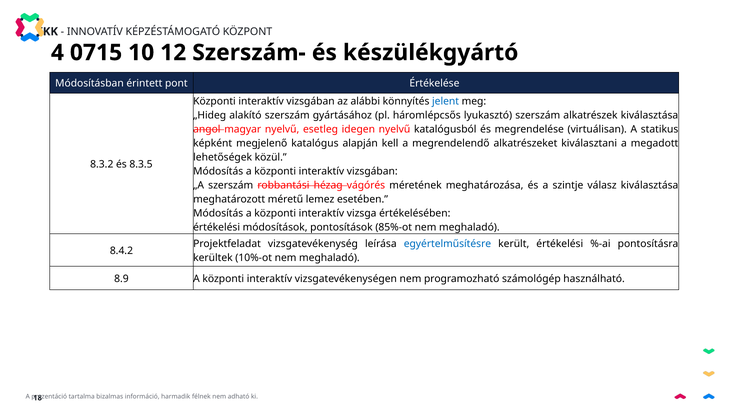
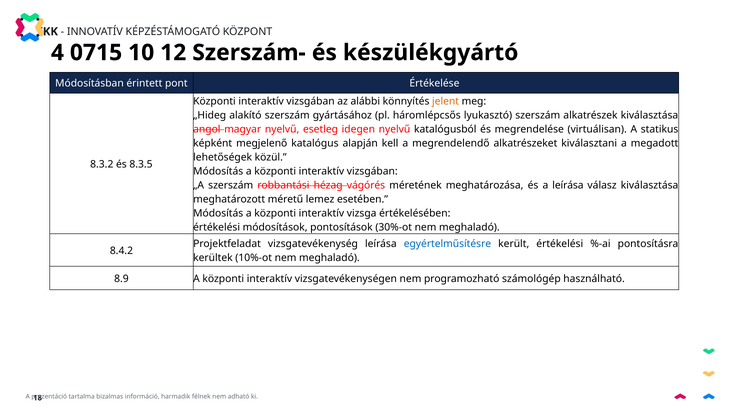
jelent colour: blue -> orange
a szintje: szintje -> leírása
85%-ot: 85%-ot -> 30%-ot
